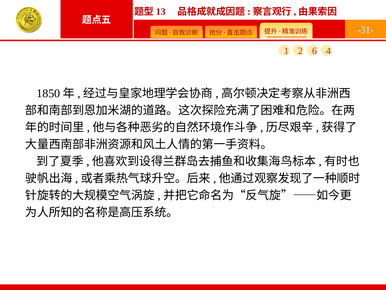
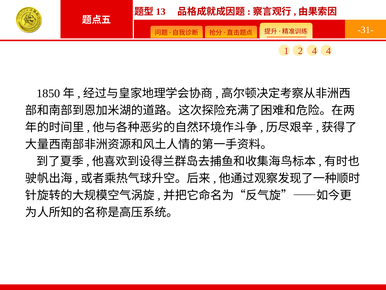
2 6: 6 -> 4
